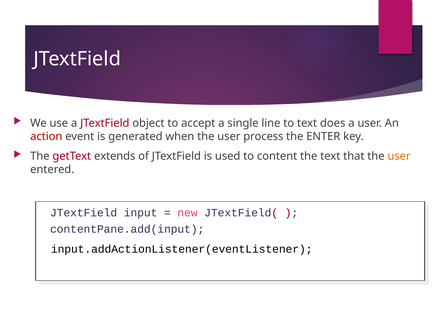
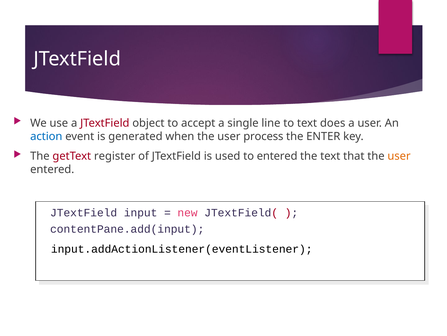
action colour: red -> blue
extends: extends -> register
to content: content -> entered
